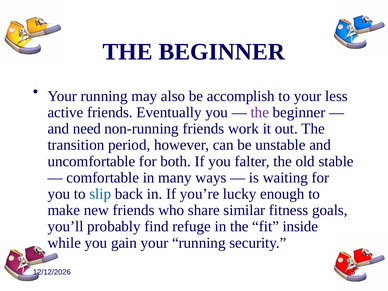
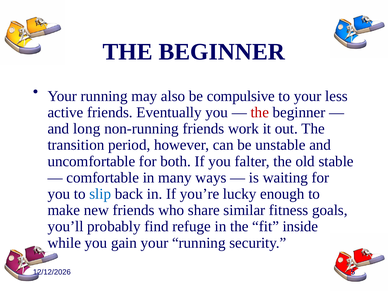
accomplish: accomplish -> compulsive
the at (260, 112) colour: purple -> red
need: need -> long
